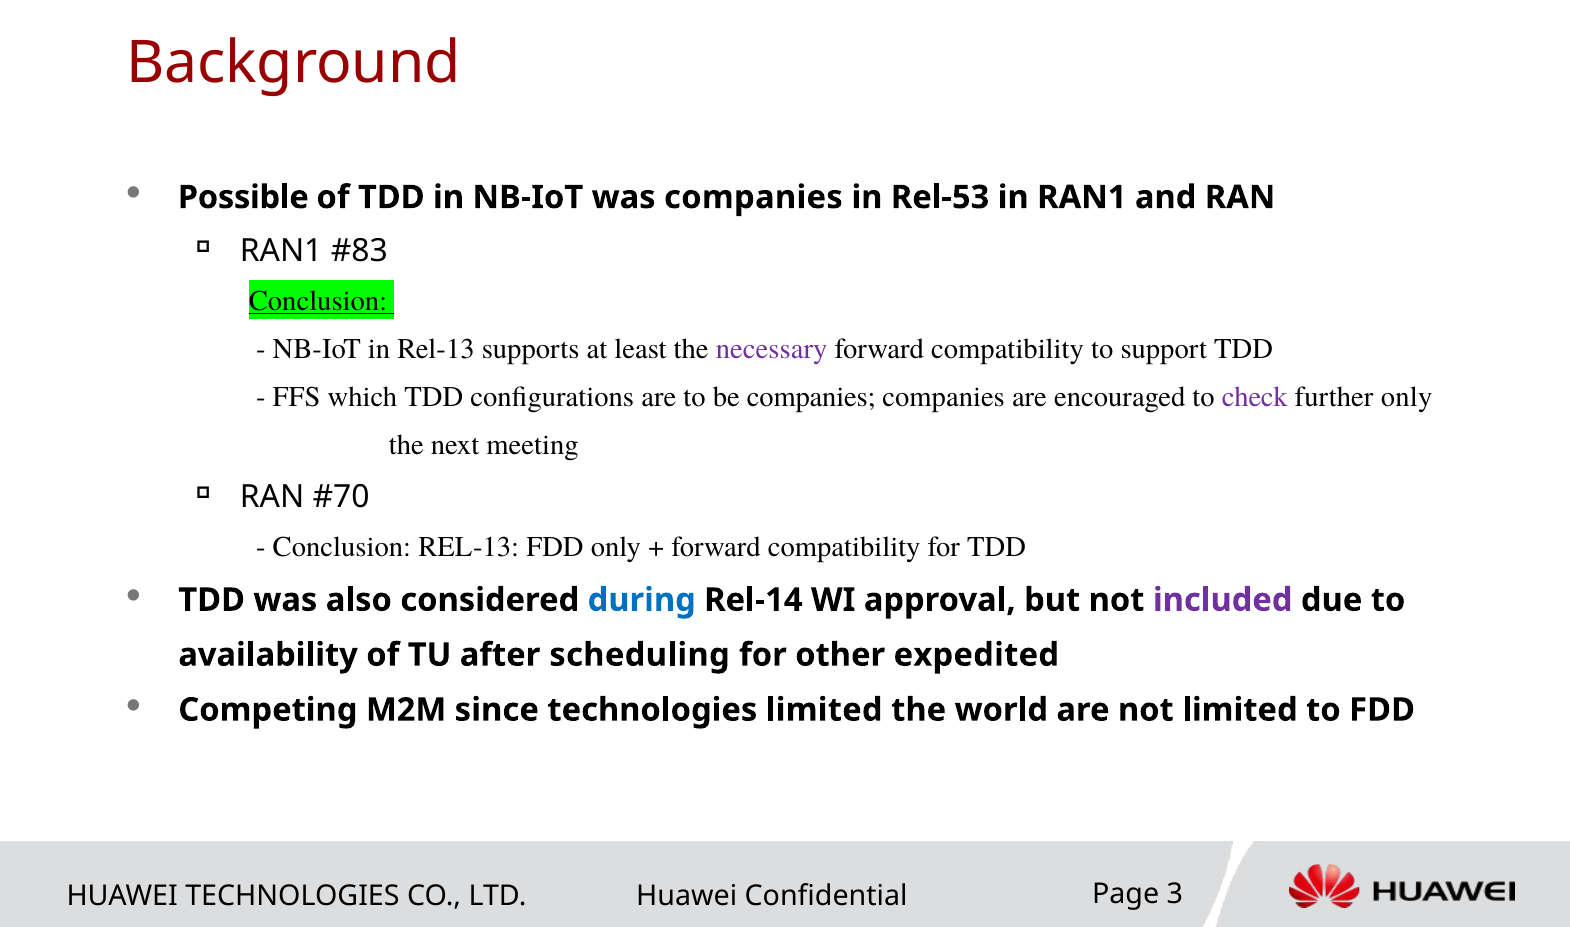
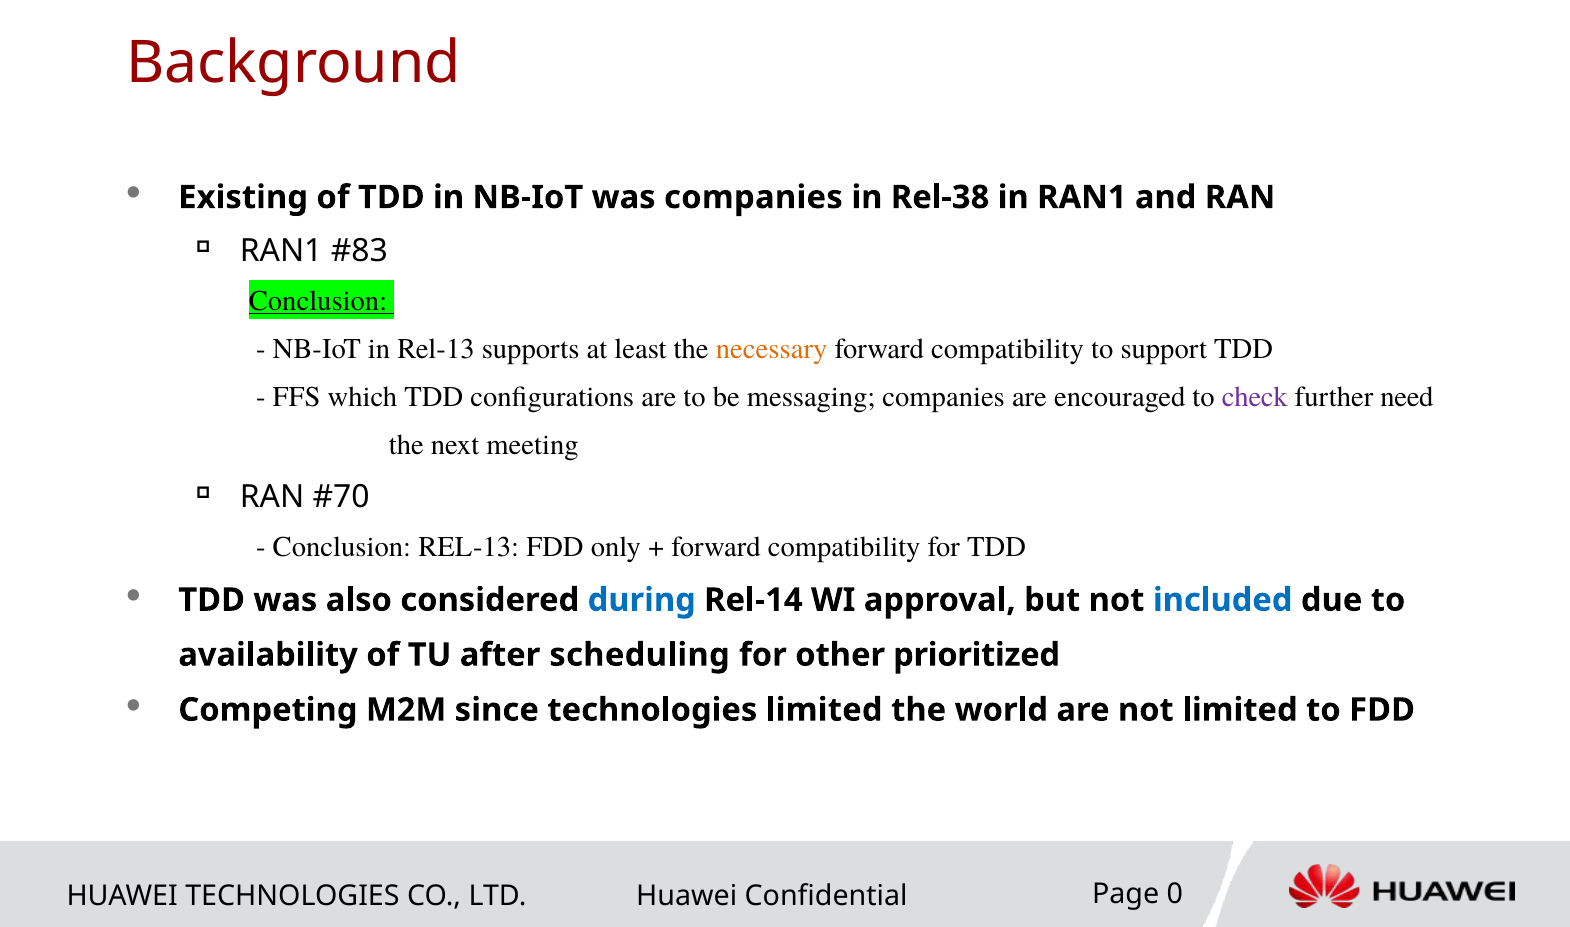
Possible: Possible -> Existing
Rel-53: Rel-53 -> Rel-38
necessary colour: purple -> orange
be companies: companies -> messaging
further only: only -> need
included colour: purple -> blue
expedited: expedited -> prioritized
3: 3 -> 0
